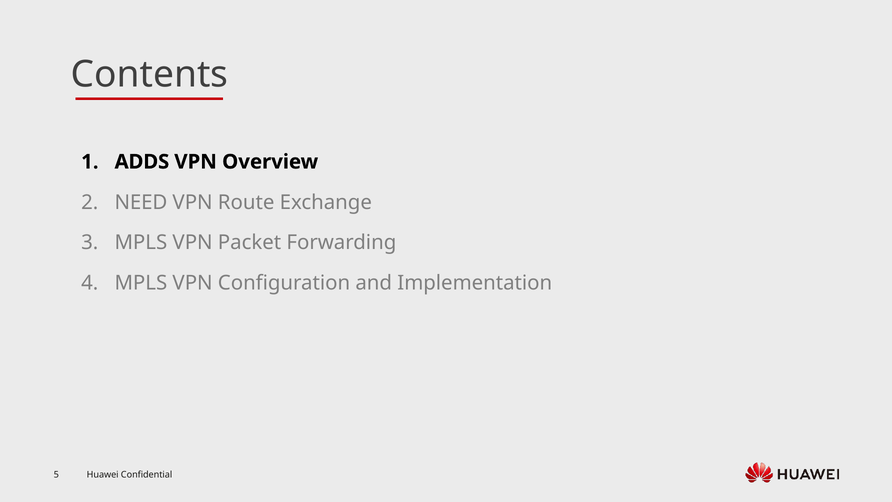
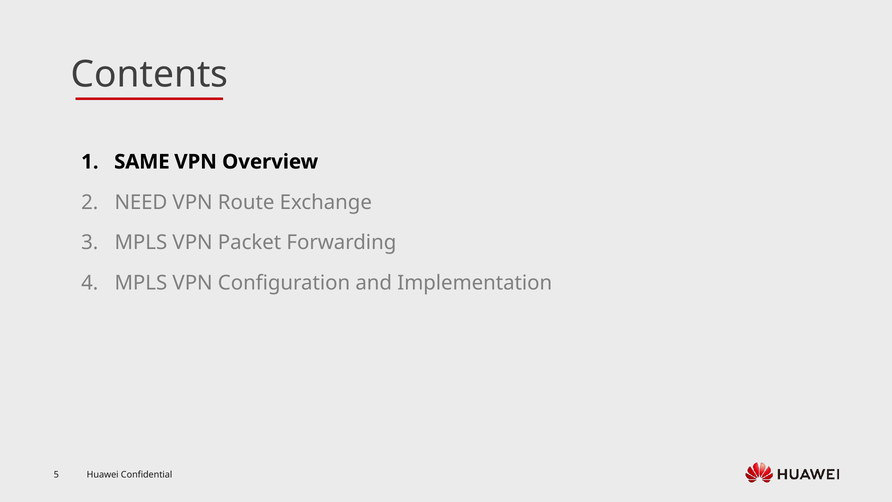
ADDS: ADDS -> SAME
